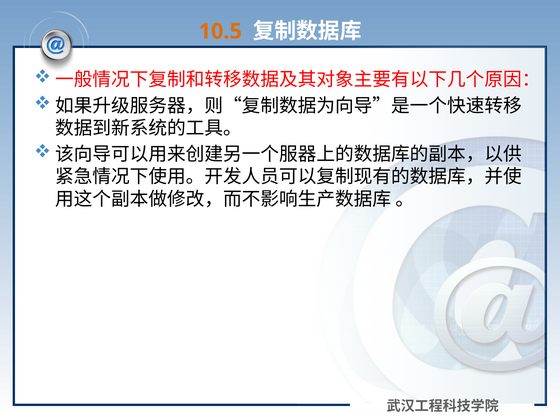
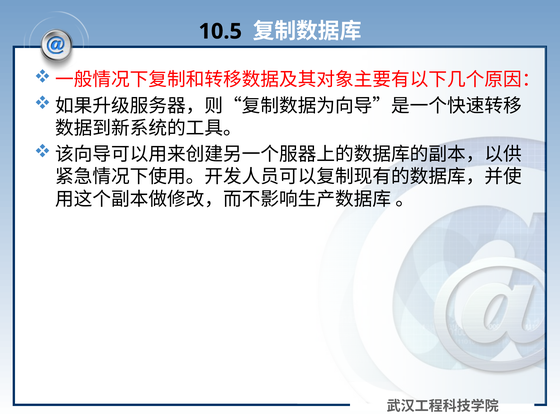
10.5 colour: orange -> black
